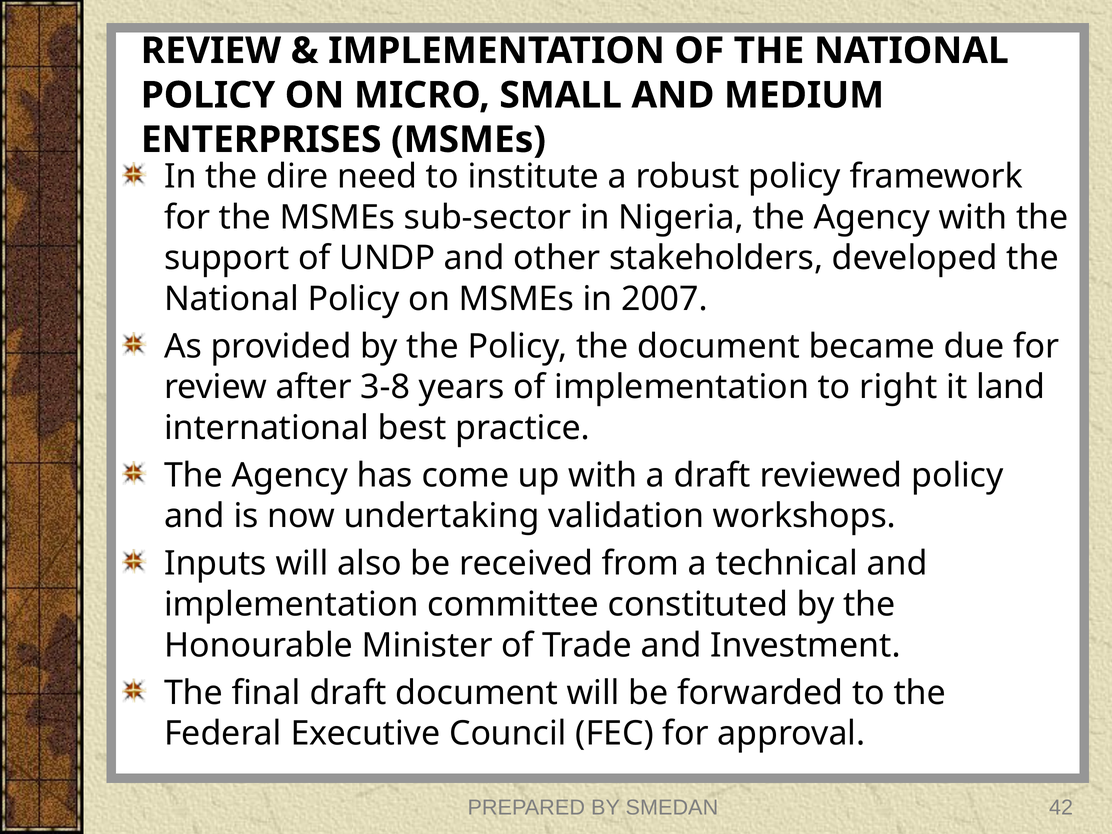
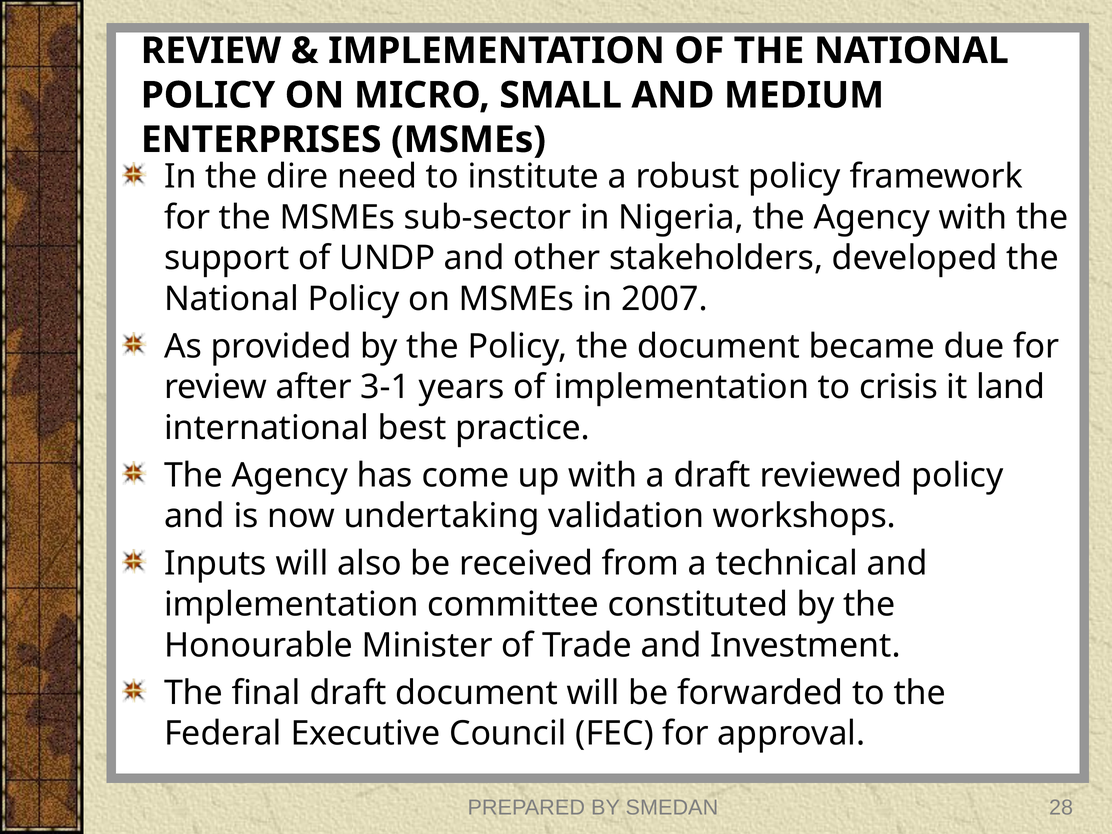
3-8: 3-8 -> 3-1
right: right -> crisis
42: 42 -> 28
